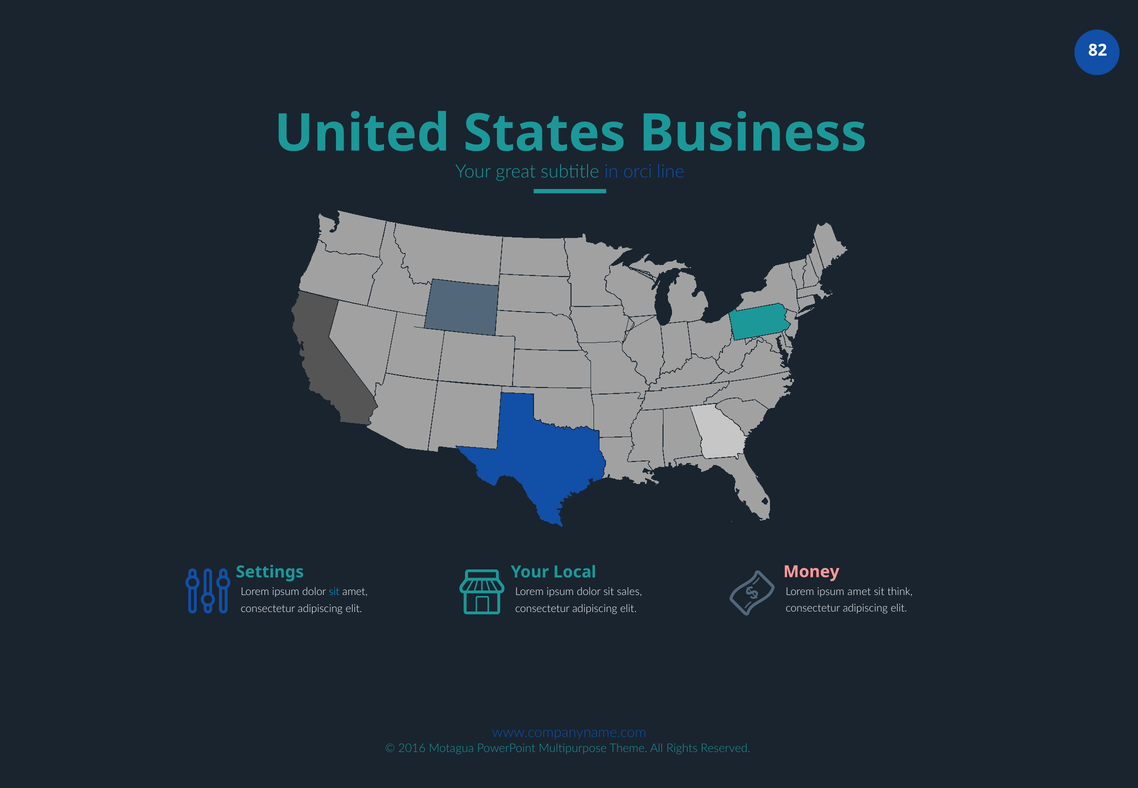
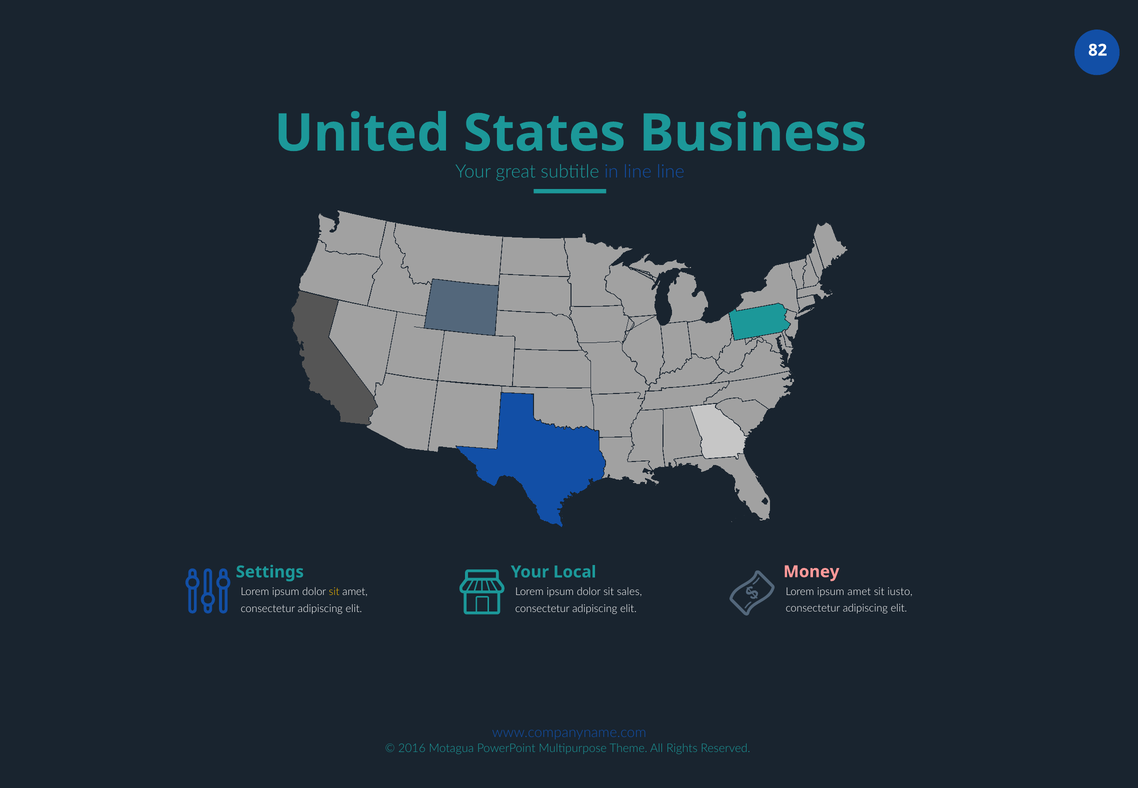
orci at (638, 172): orci -> line
think: think -> iusto
sit at (334, 592) colour: light blue -> yellow
